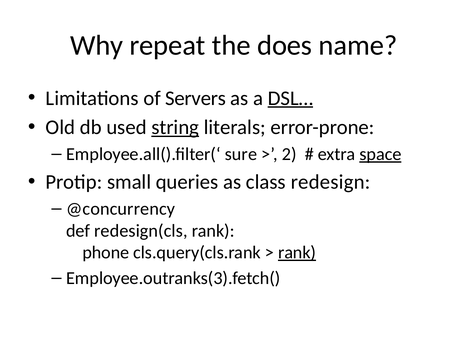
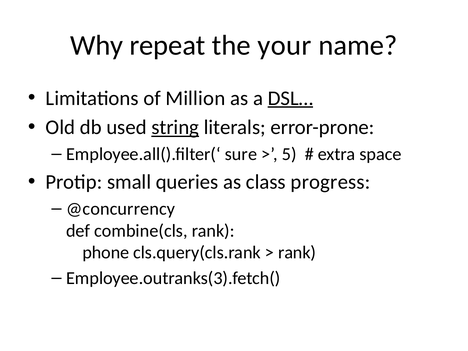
does: does -> your
Servers: Servers -> Million
2: 2 -> 5
space underline: present -> none
redesign: redesign -> progress
redesign(cls: redesign(cls -> combine(cls
rank at (297, 253) underline: present -> none
